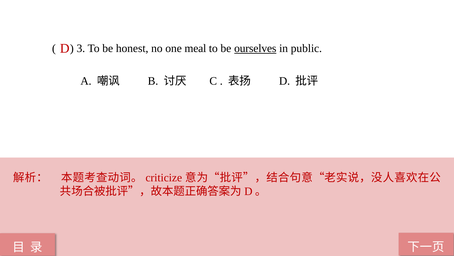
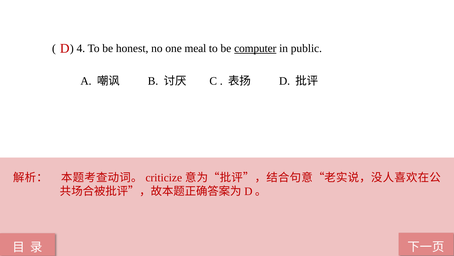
3: 3 -> 4
ourselves: ourselves -> computer
